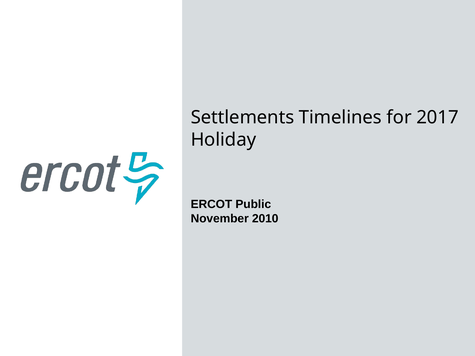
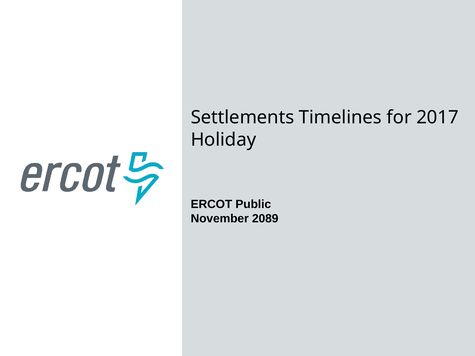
2010: 2010 -> 2089
